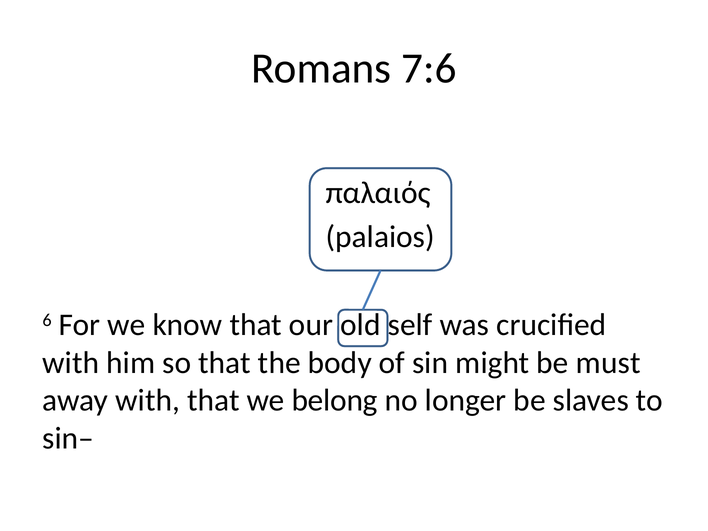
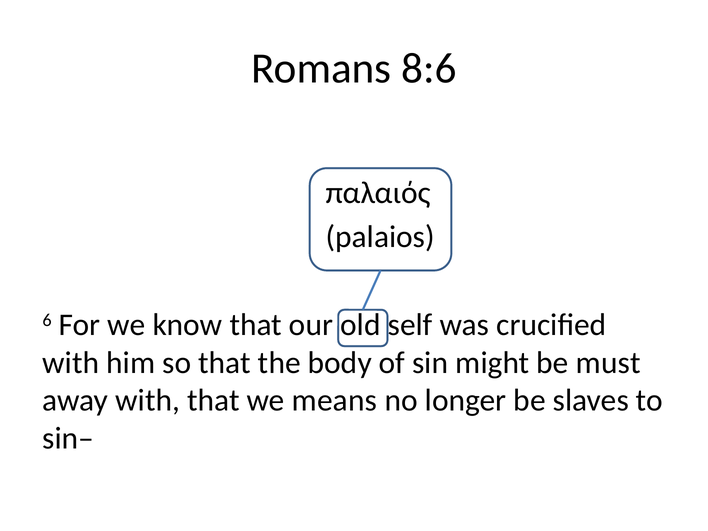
7:6: 7:6 -> 8:6
belong: belong -> means
